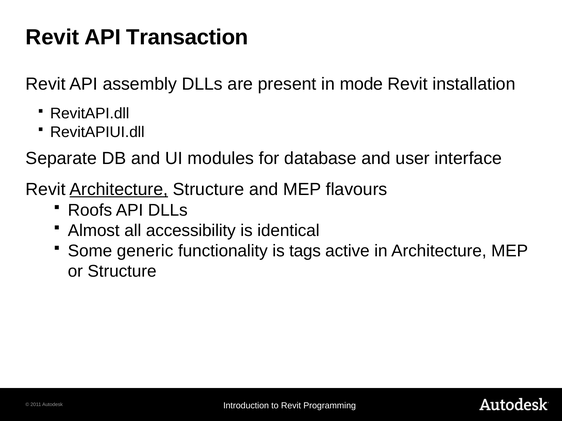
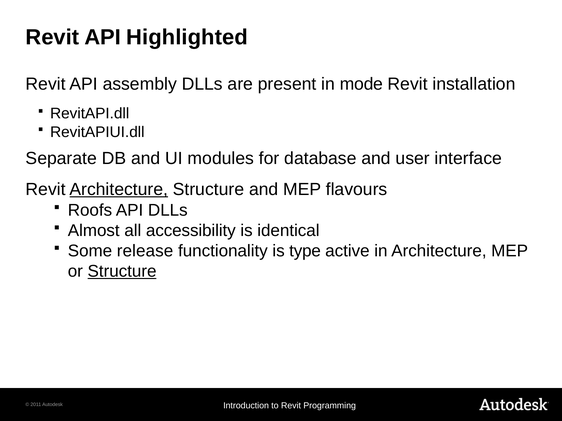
Transaction: Transaction -> Highlighted
generic: generic -> release
tags: tags -> type
Structure at (122, 272) underline: none -> present
